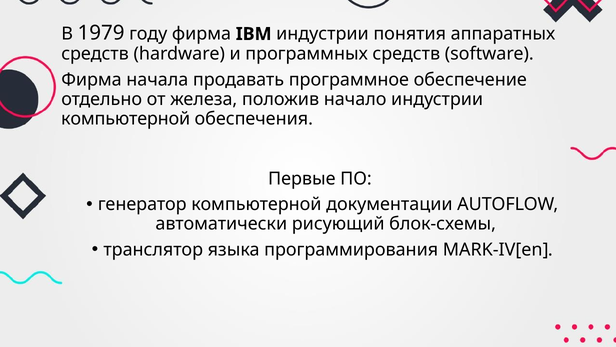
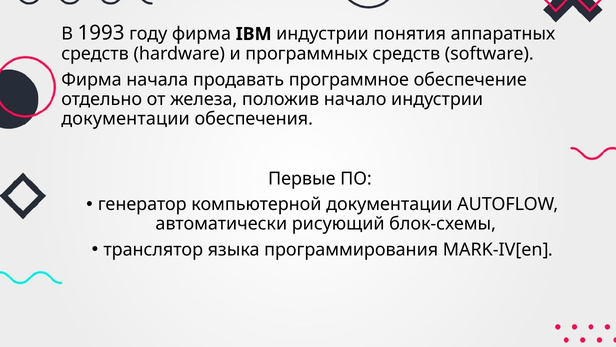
1979: 1979 -> 1993
компьютерной at (126, 118): компьютерной -> документации
